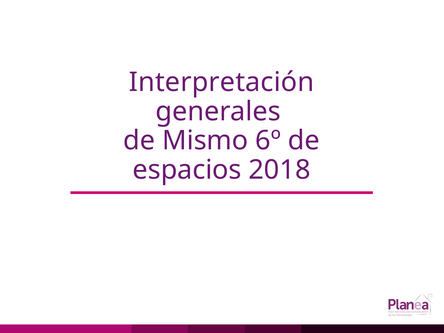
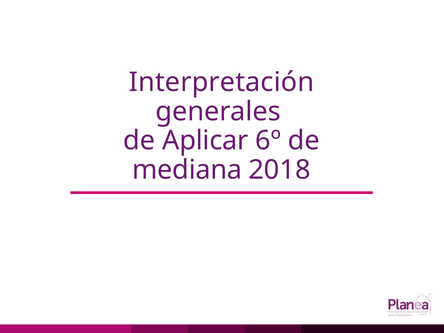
Mismo: Mismo -> Aplicar
espacios: espacios -> mediana
